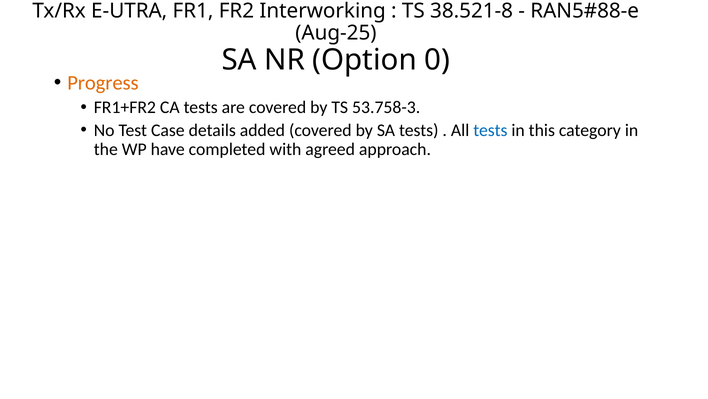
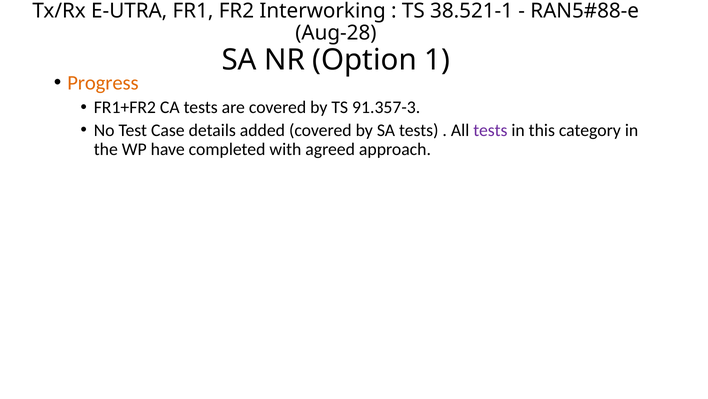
38.521-8: 38.521-8 -> 38.521-1
Aug-25: Aug-25 -> Aug-28
0: 0 -> 1
53.758-3: 53.758-3 -> 91.357-3
tests at (490, 130) colour: blue -> purple
